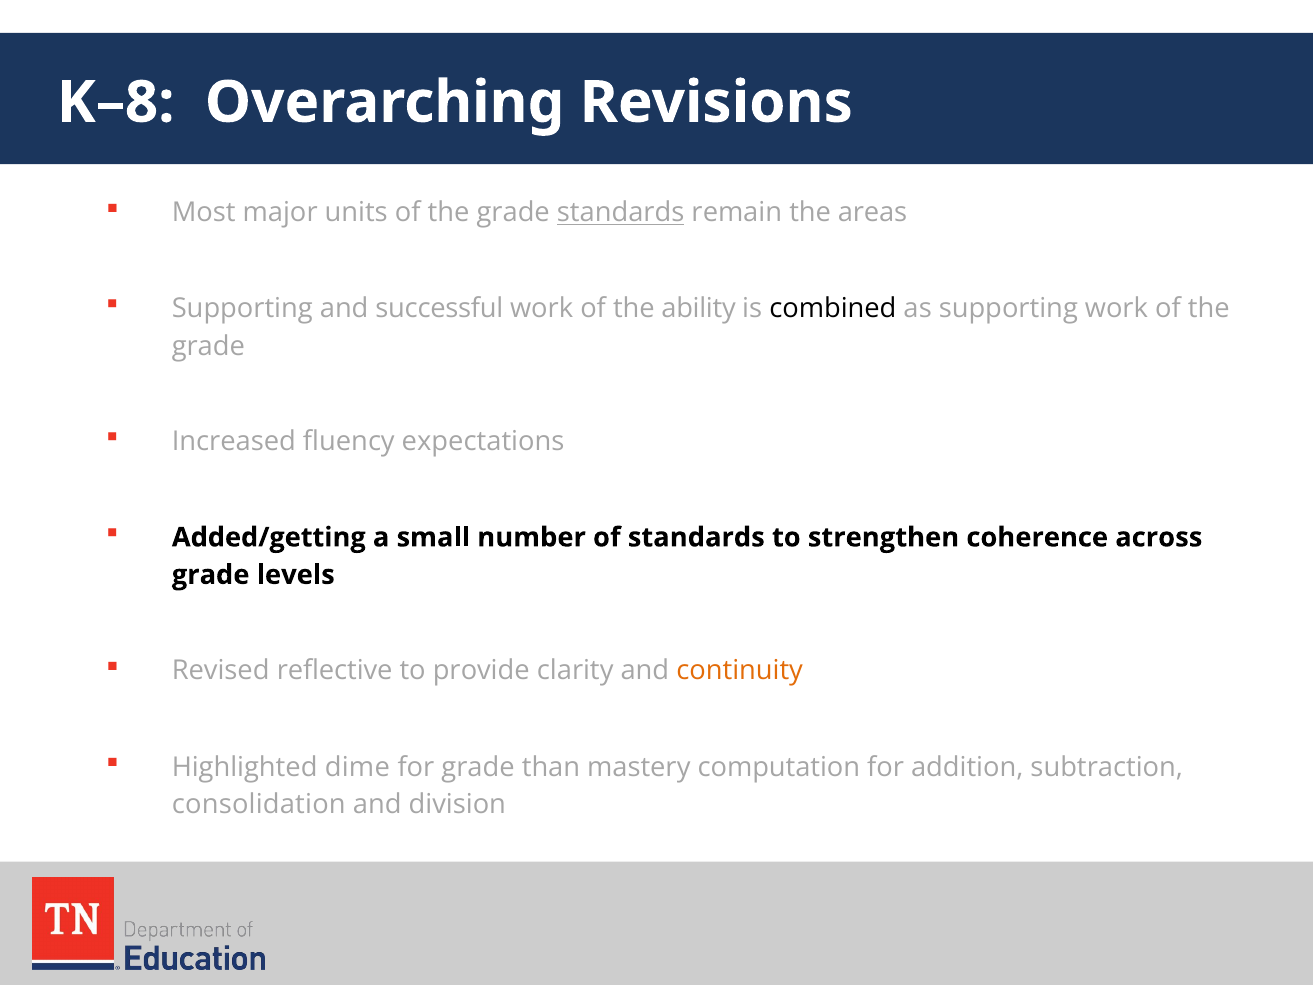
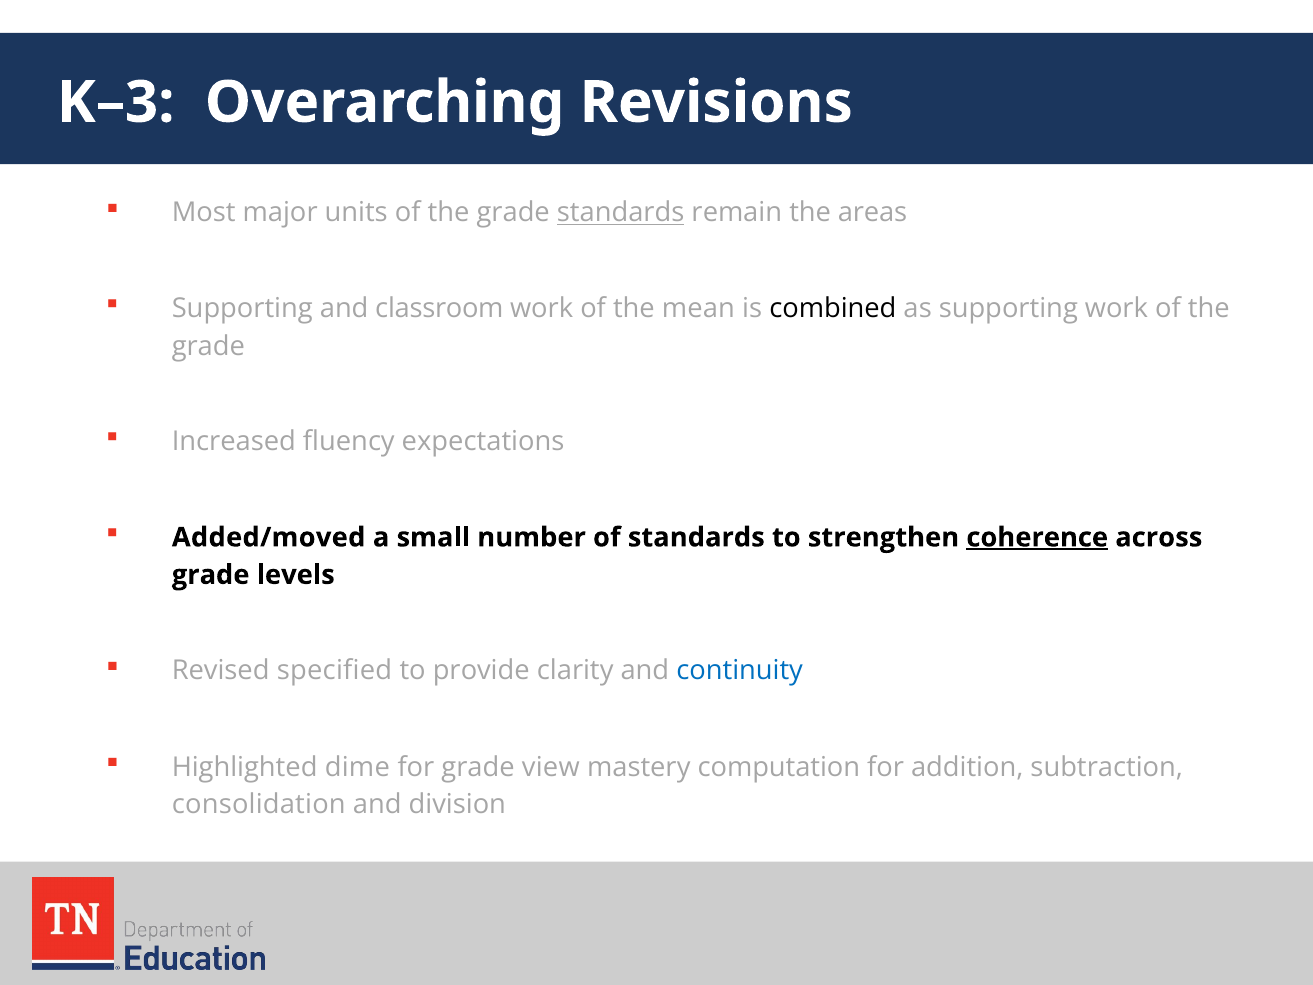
K–8: K–8 -> K–3
successful: successful -> classroom
ability: ability -> mean
Added/getting: Added/getting -> Added/moved
coherence underline: none -> present
reflective: reflective -> specified
continuity colour: orange -> blue
than: than -> view
